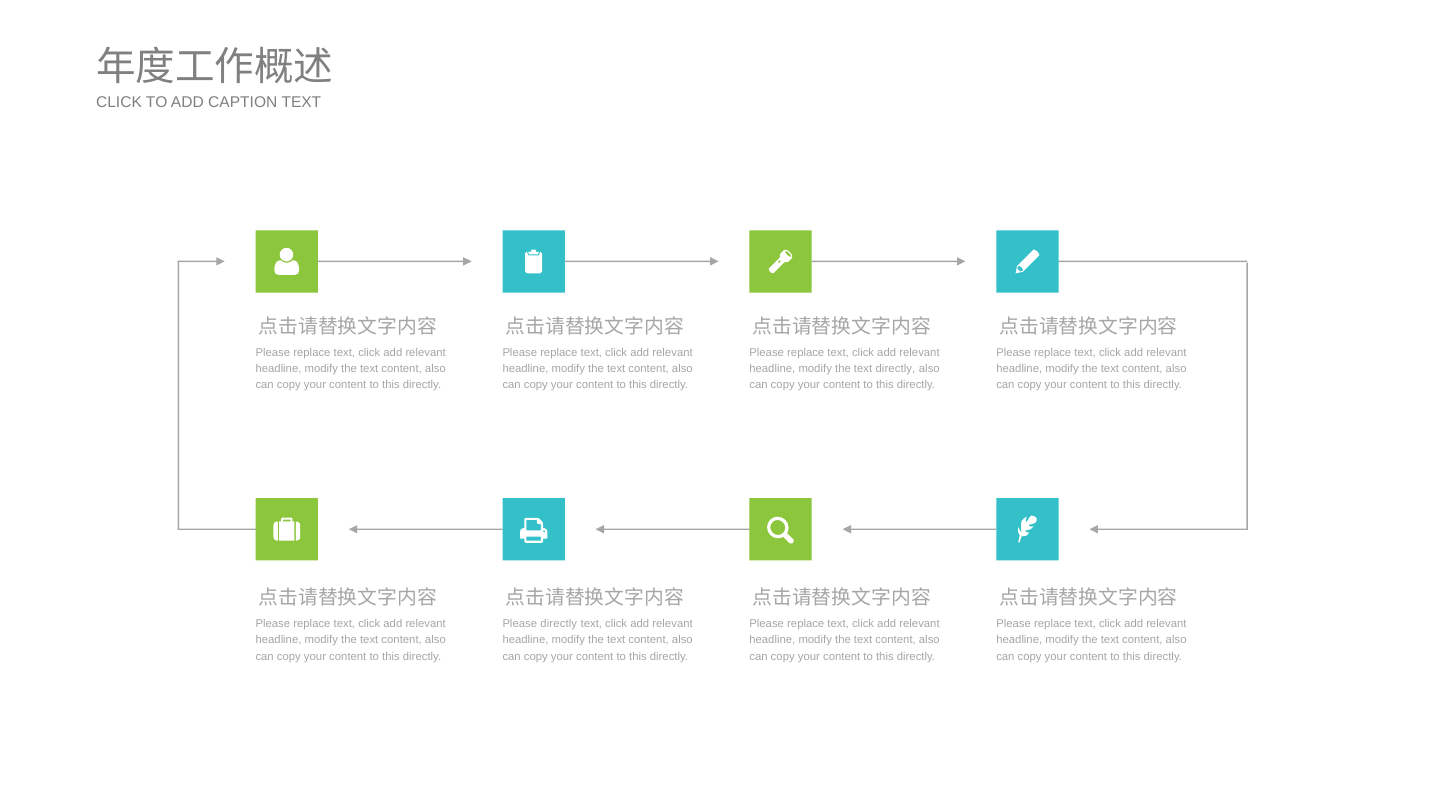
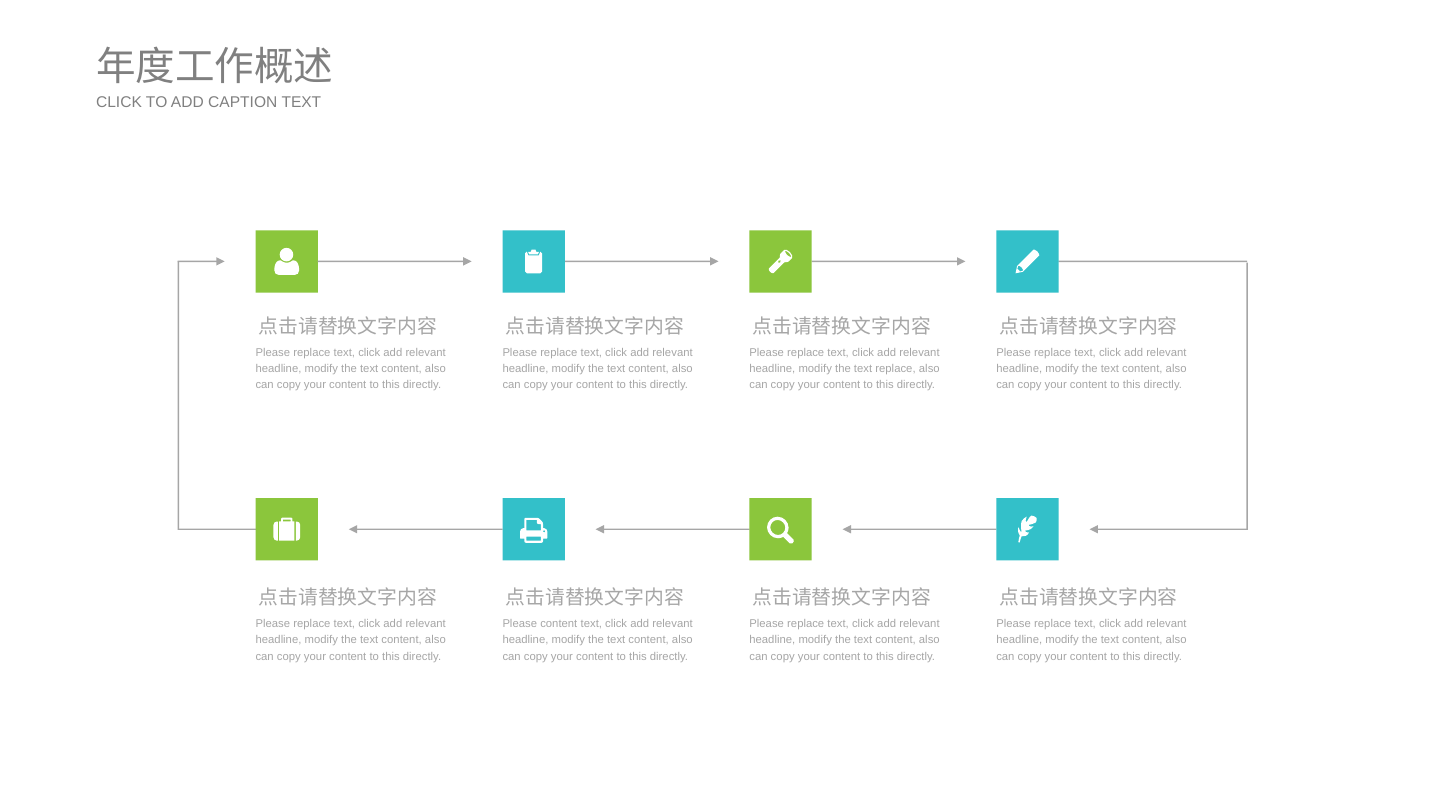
text directly: directly -> replace
Please directly: directly -> content
